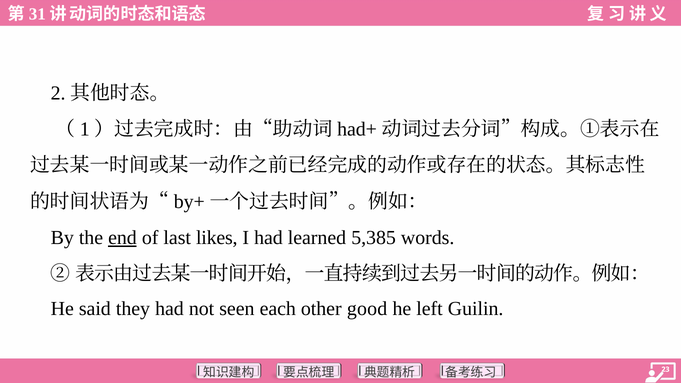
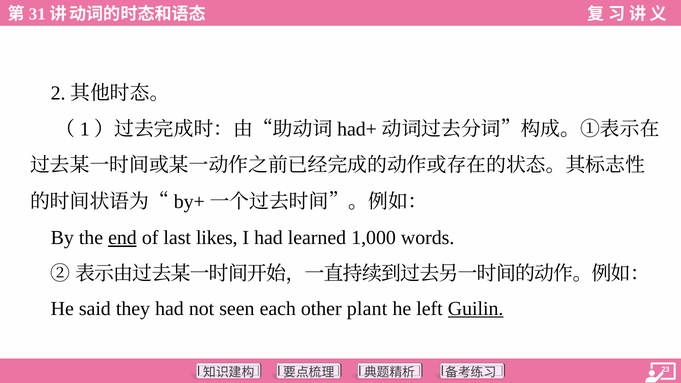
5,385: 5,385 -> 1,000
good: good -> plant
Guilin underline: none -> present
